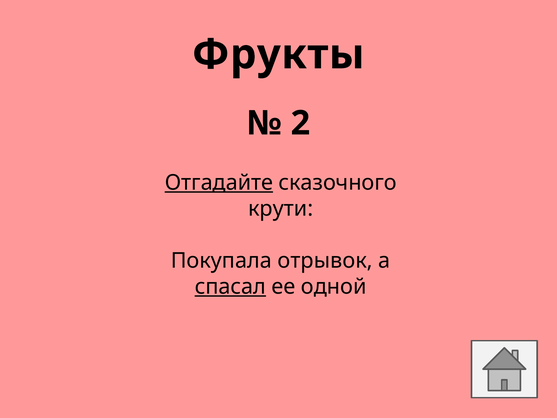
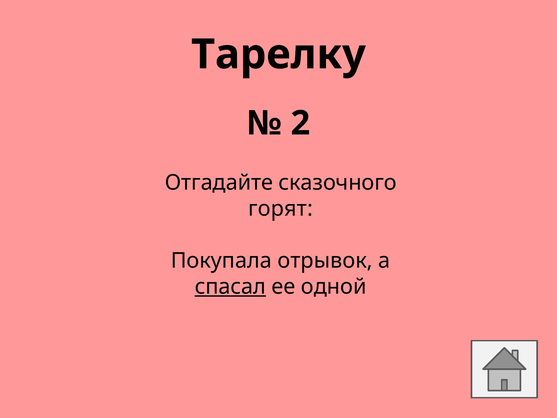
Фрукты: Фрукты -> Тарелку
Отгадайте underline: present -> none
крути: крути -> горят
